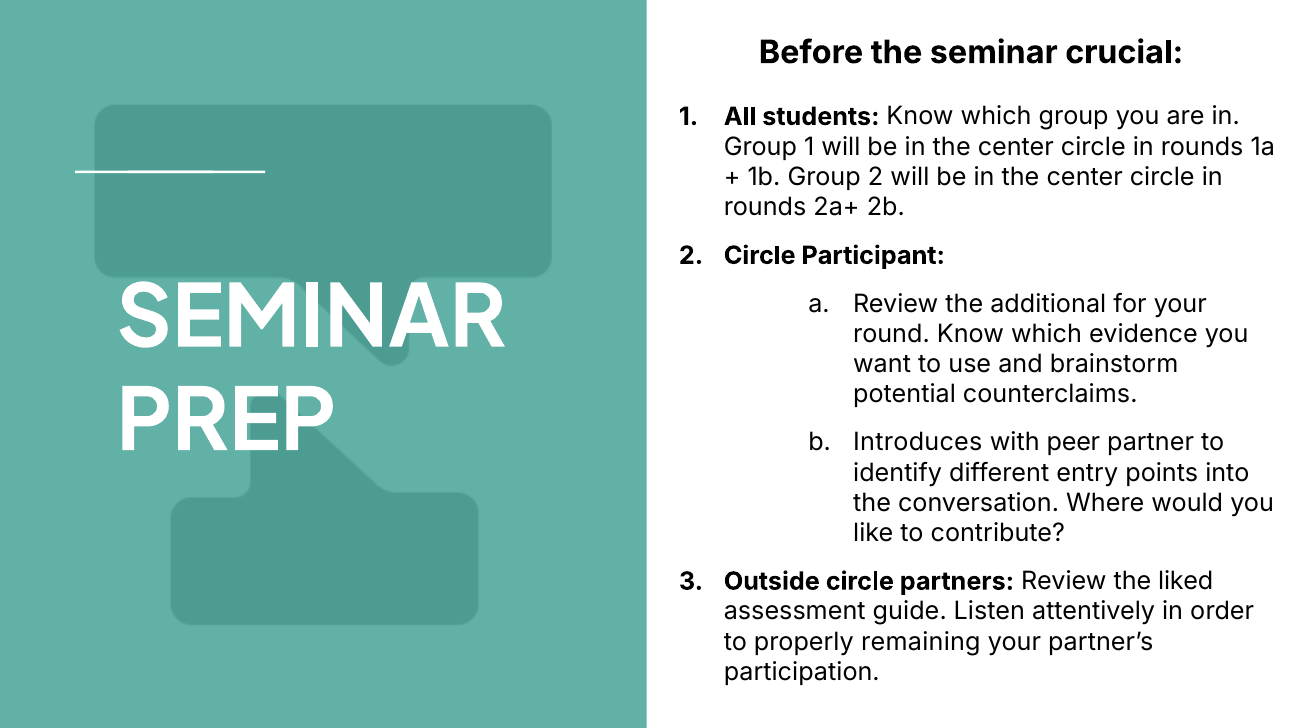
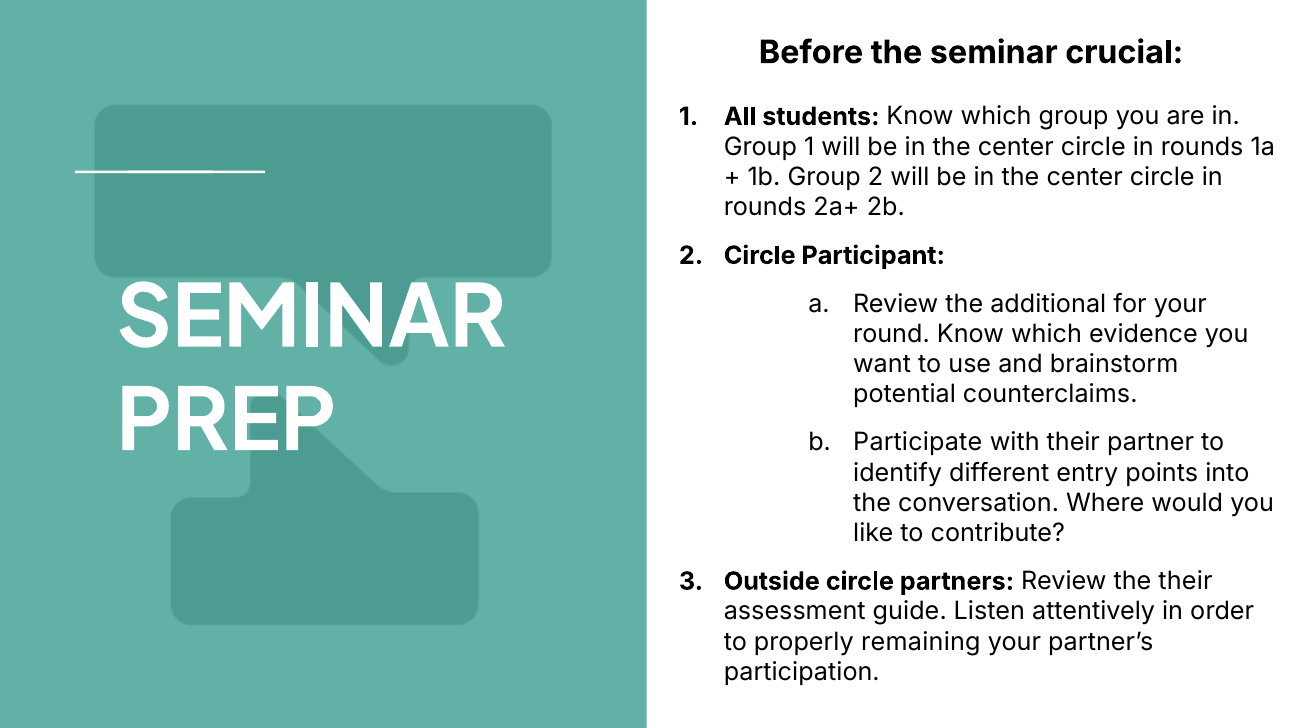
Introduces: Introduces -> Participate
with peer: peer -> their
the liked: liked -> their
